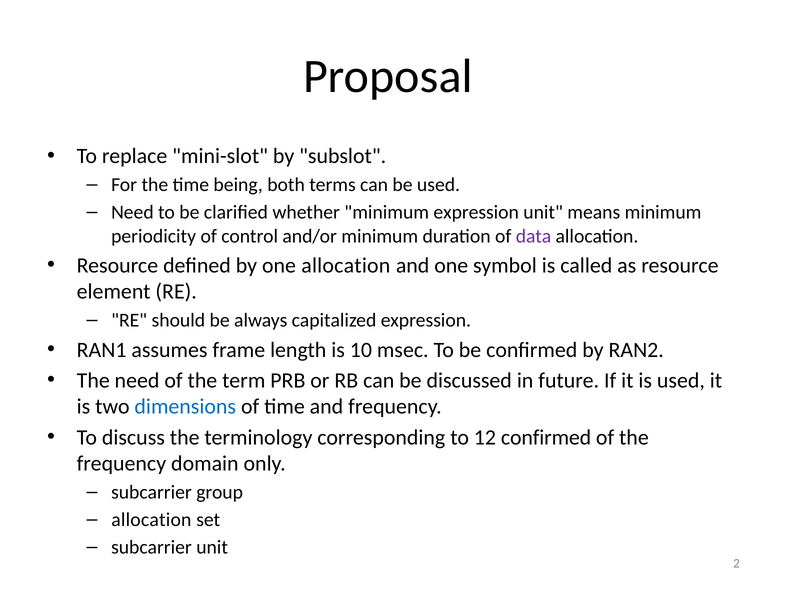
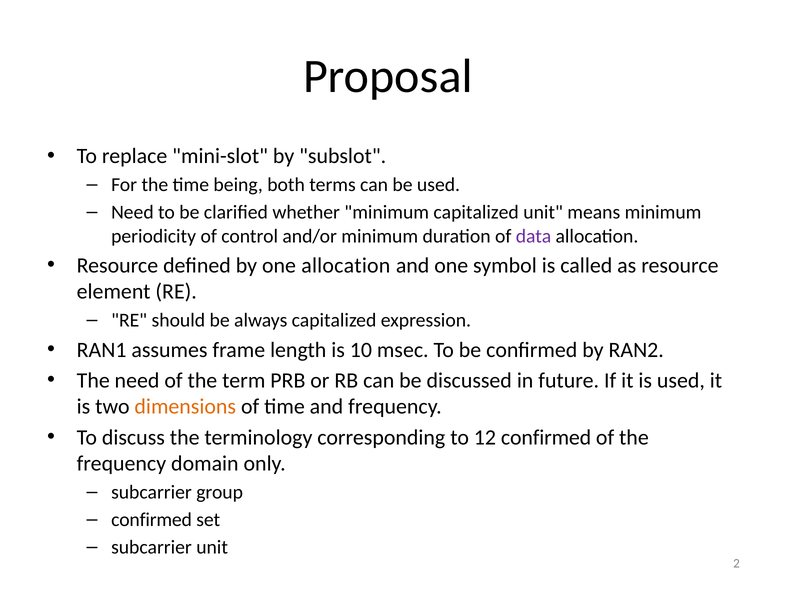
minimum expression: expression -> capitalized
dimensions colour: blue -> orange
allocation at (151, 520): allocation -> confirmed
